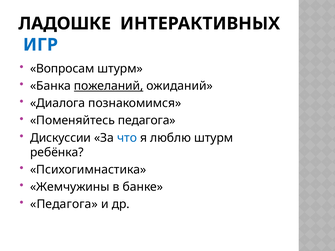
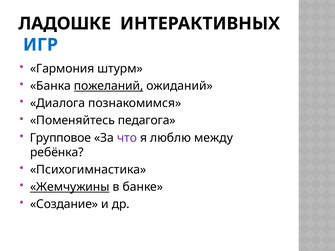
Вопросам: Вопросам -> Гармония
Дискуссии: Дискуссии -> Групповое
что colour: blue -> purple
люблю штурм: штурм -> между
Жемчужины underline: none -> present
Педагога at (64, 204): Педагога -> Создание
